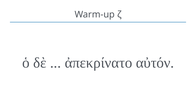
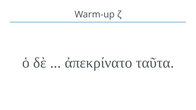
αὐτόν: αὐτόν -> ταῦτα
